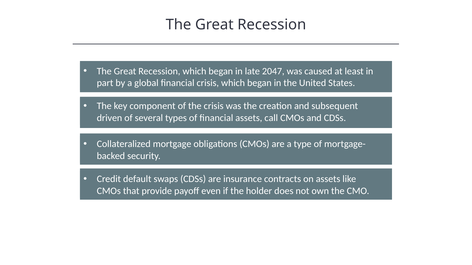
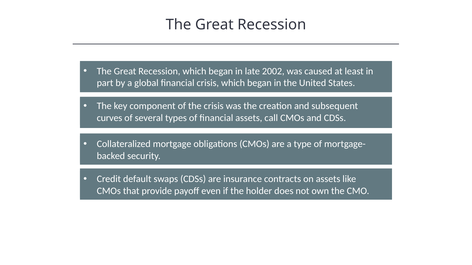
2047: 2047 -> 2002
driven: driven -> curves
